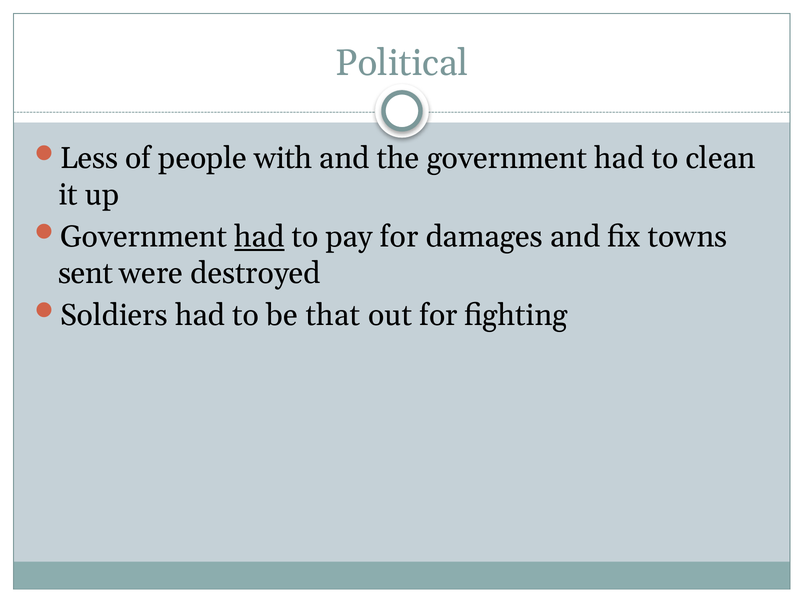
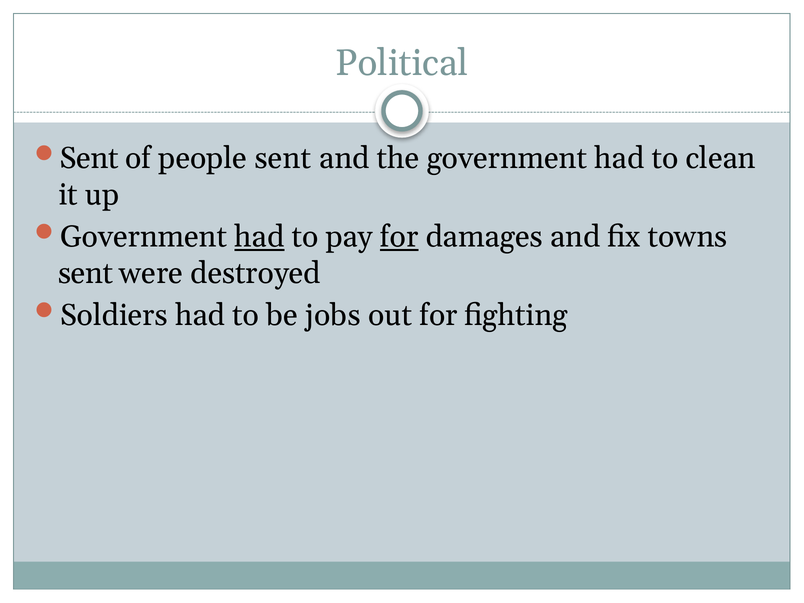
Less at (89, 158): Less -> Sent
people with: with -> sent
for at (399, 237) underline: none -> present
that: that -> jobs
